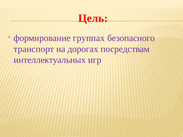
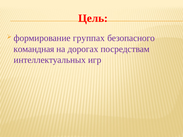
транспорт: транспорт -> командная
